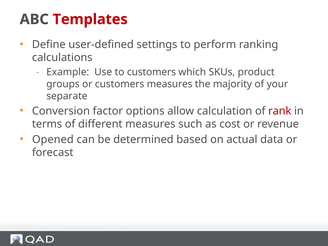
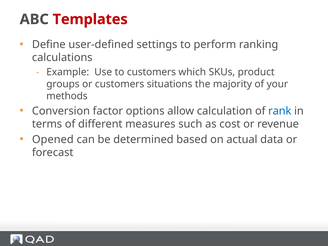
customers measures: measures -> situations
separate: separate -> methods
rank colour: red -> blue
